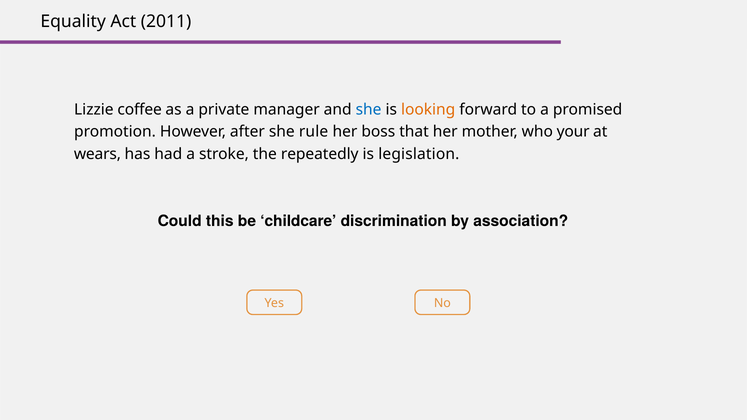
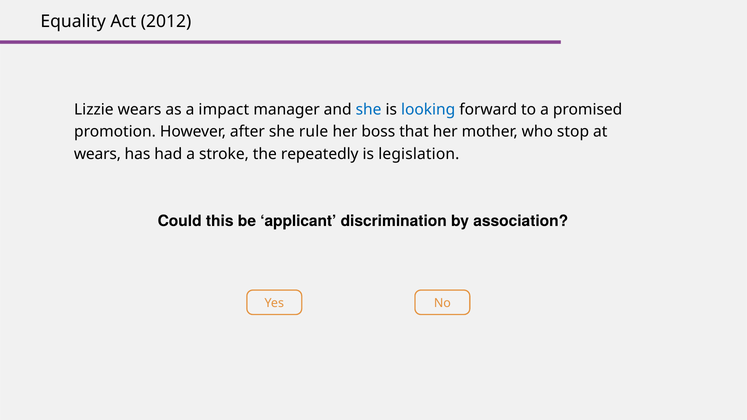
2011: 2011 -> 2012
Lizzie coffee: coffee -> wears
private: private -> impact
looking colour: orange -> blue
your: your -> stop
childcare: childcare -> applicant
